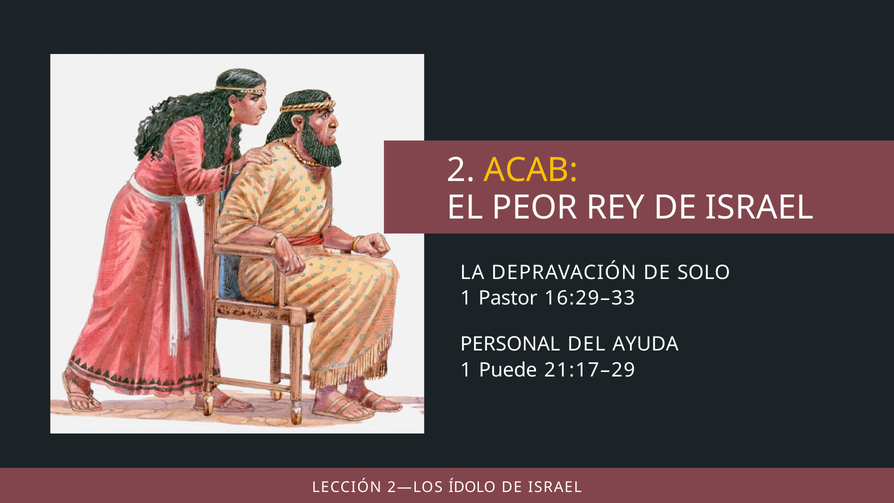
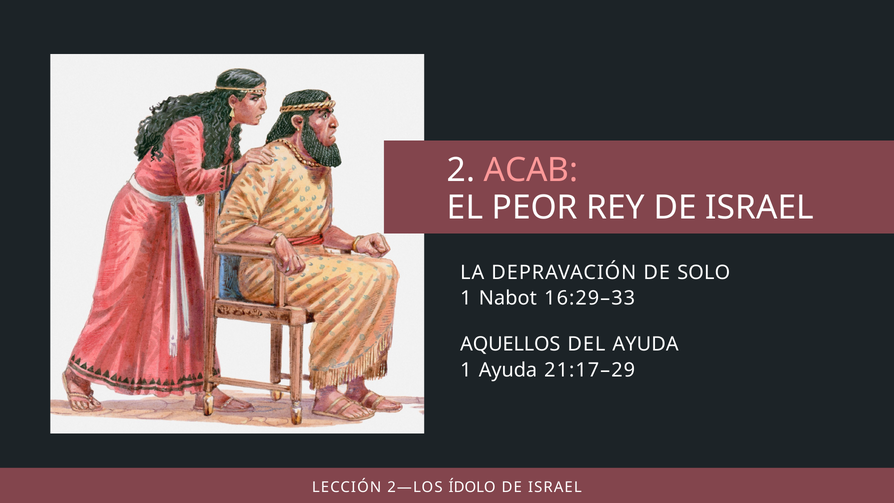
ACAB colour: yellow -> pink
Pastor: Pastor -> Nabot
PERSONAL: PERSONAL -> AQUELLOS
1 Puede: Puede -> Ayuda
